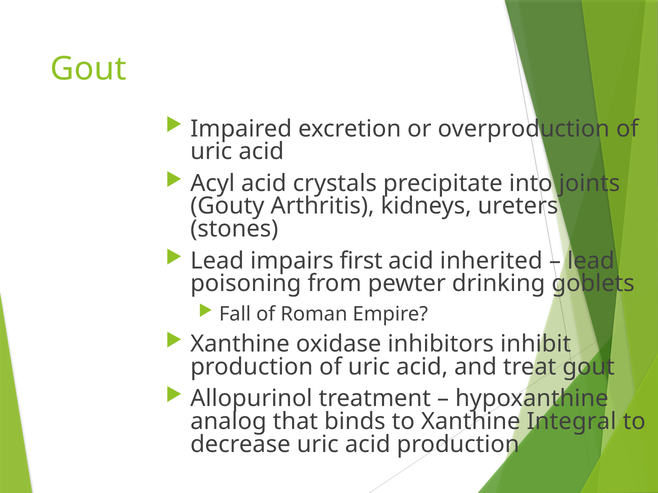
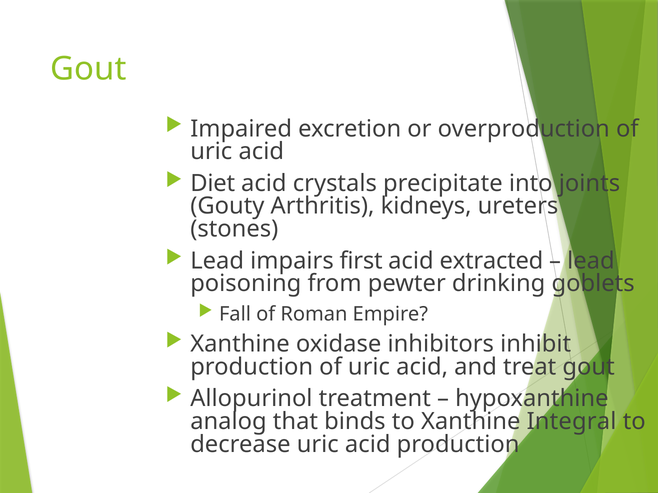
Acyl: Acyl -> Diet
inherited: inherited -> extracted
